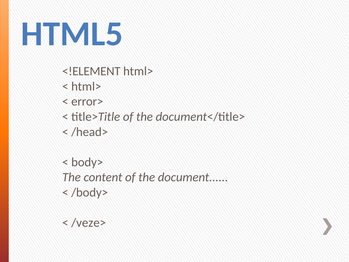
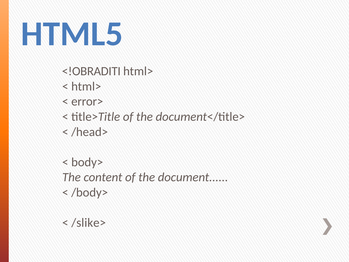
<!ELEMENT: <!ELEMENT -> <!OBRADITI
/veze>: /veze> -> /slike>
